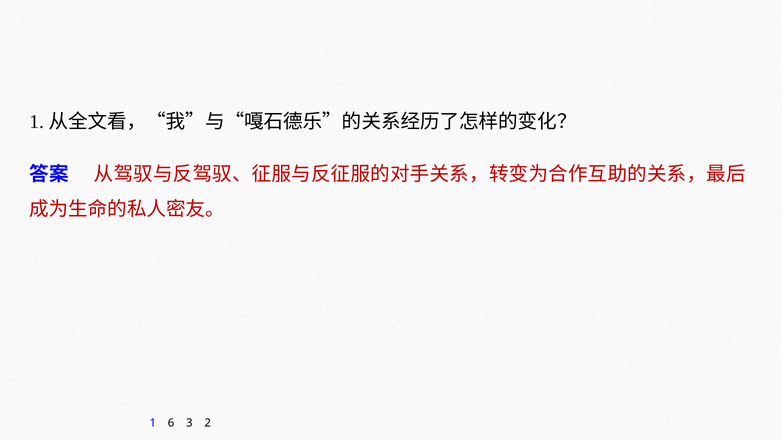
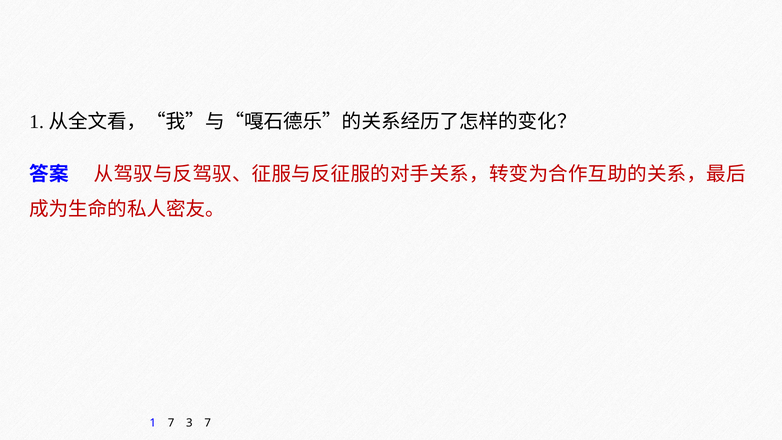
1 6: 6 -> 7
3 2: 2 -> 7
